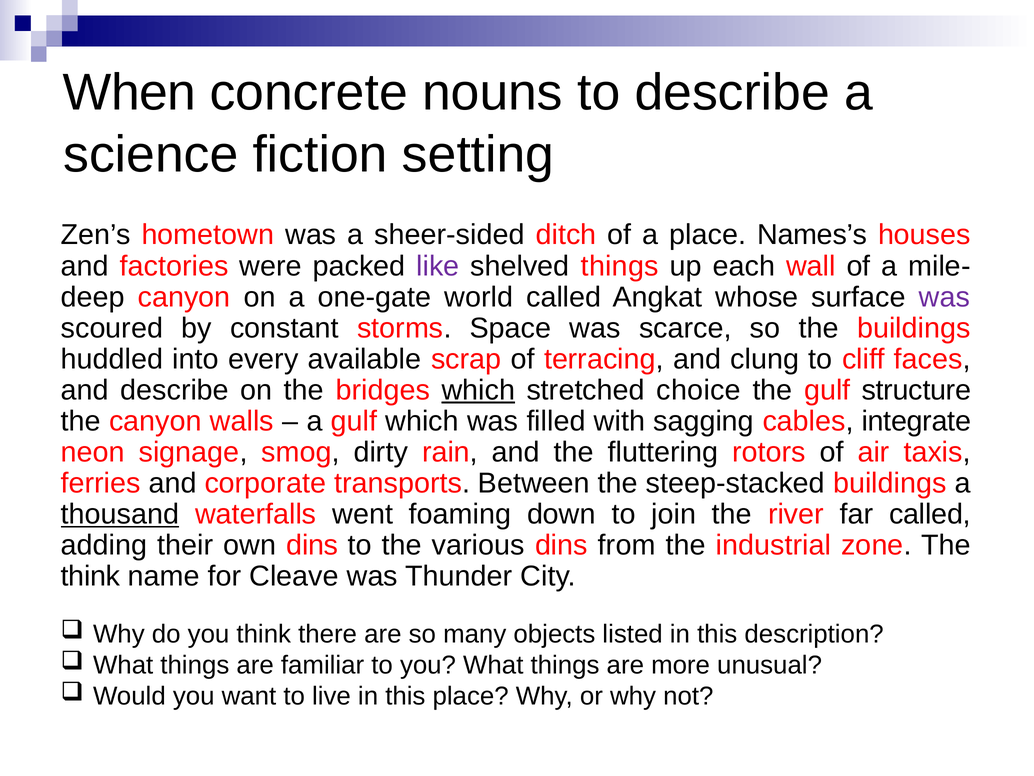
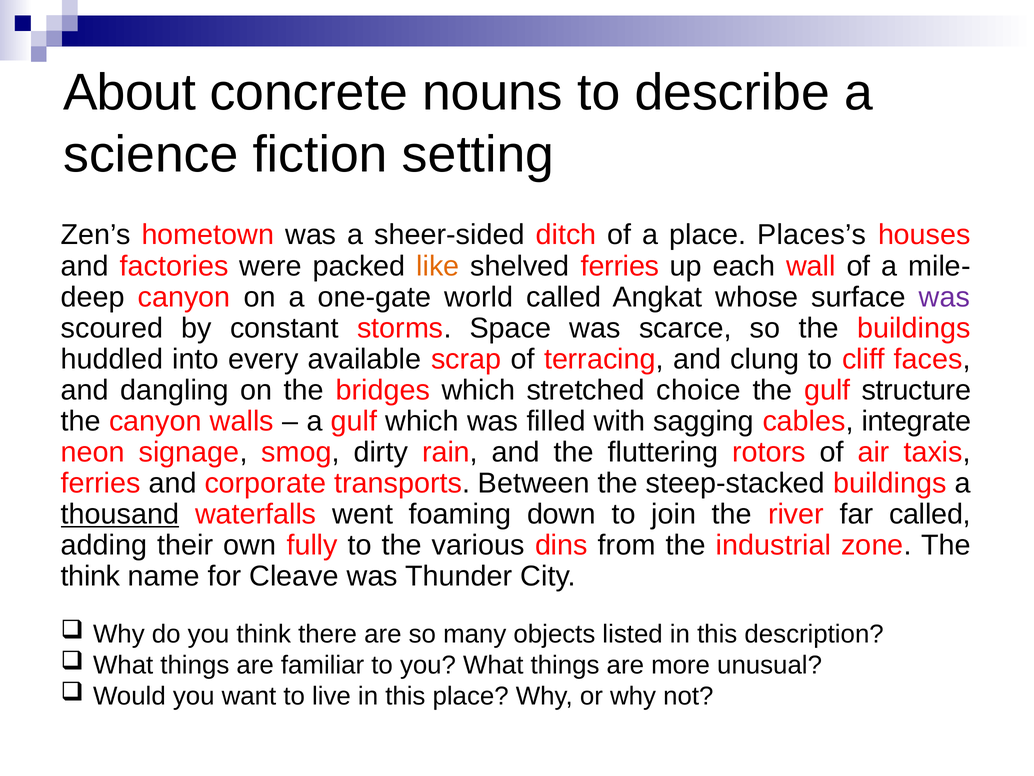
When: When -> About
Names’s: Names’s -> Places’s
like colour: purple -> orange
shelved things: things -> ferries
and describe: describe -> dangling
which at (478, 390) underline: present -> none
own dins: dins -> fully
